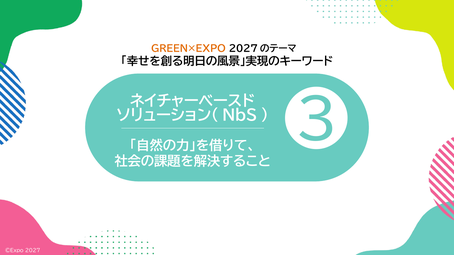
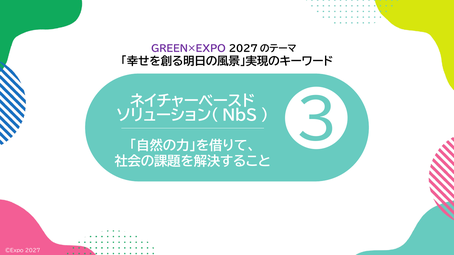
GREEN×EXPO colour: orange -> purple
